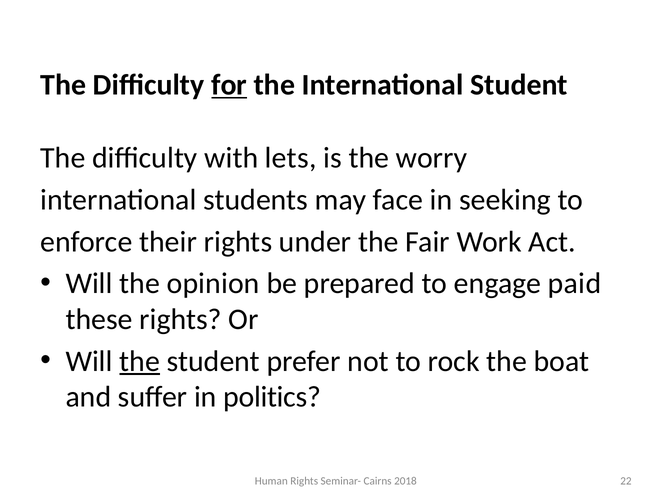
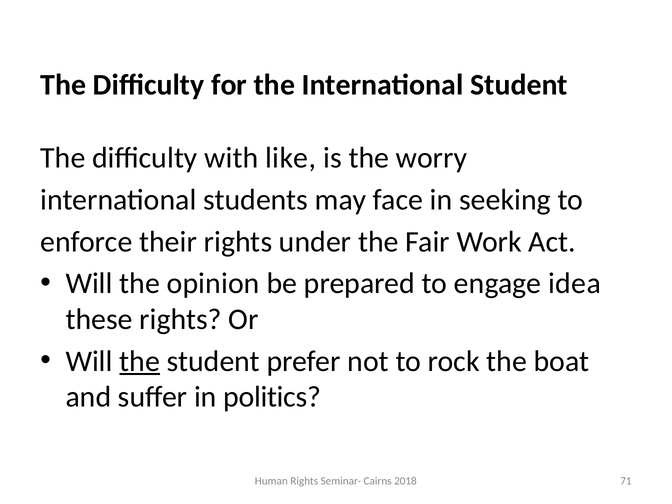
for underline: present -> none
lets: lets -> like
paid: paid -> idea
22: 22 -> 71
